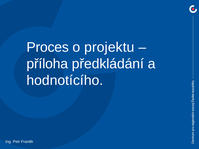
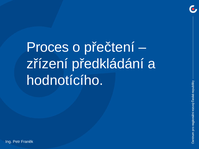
projektu: projektu -> přečtení
příloha: příloha -> zřízení
